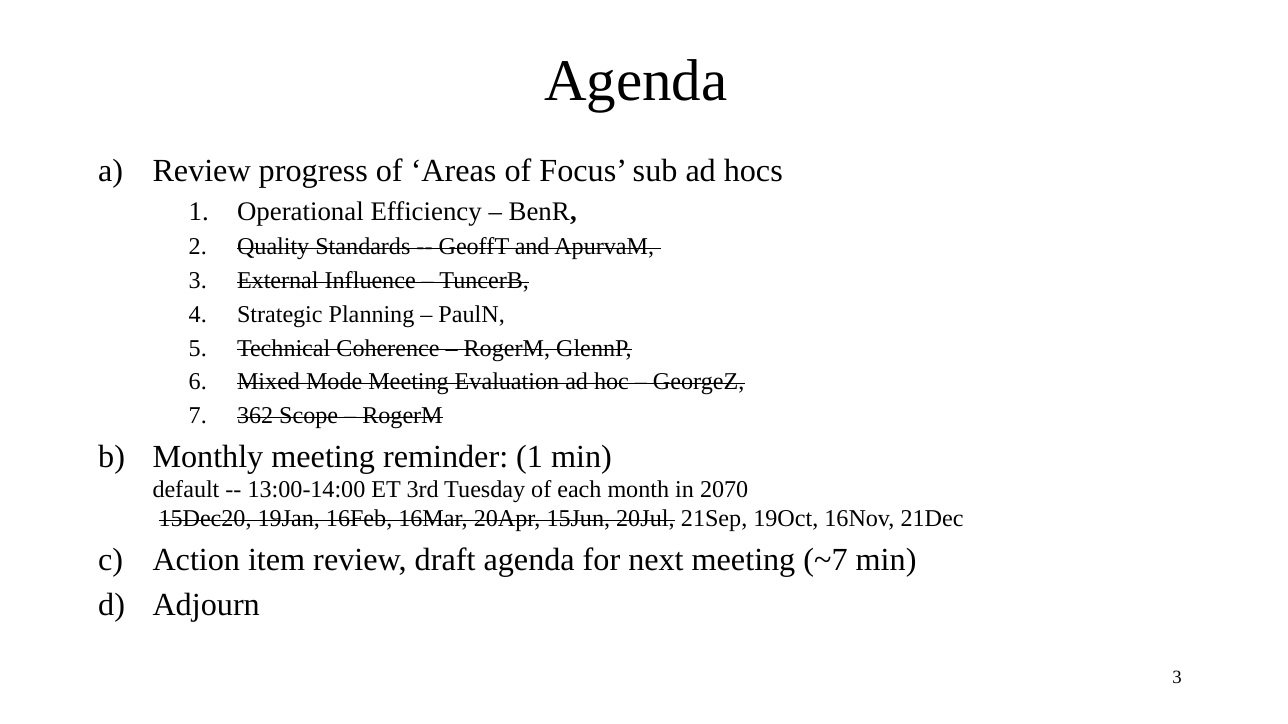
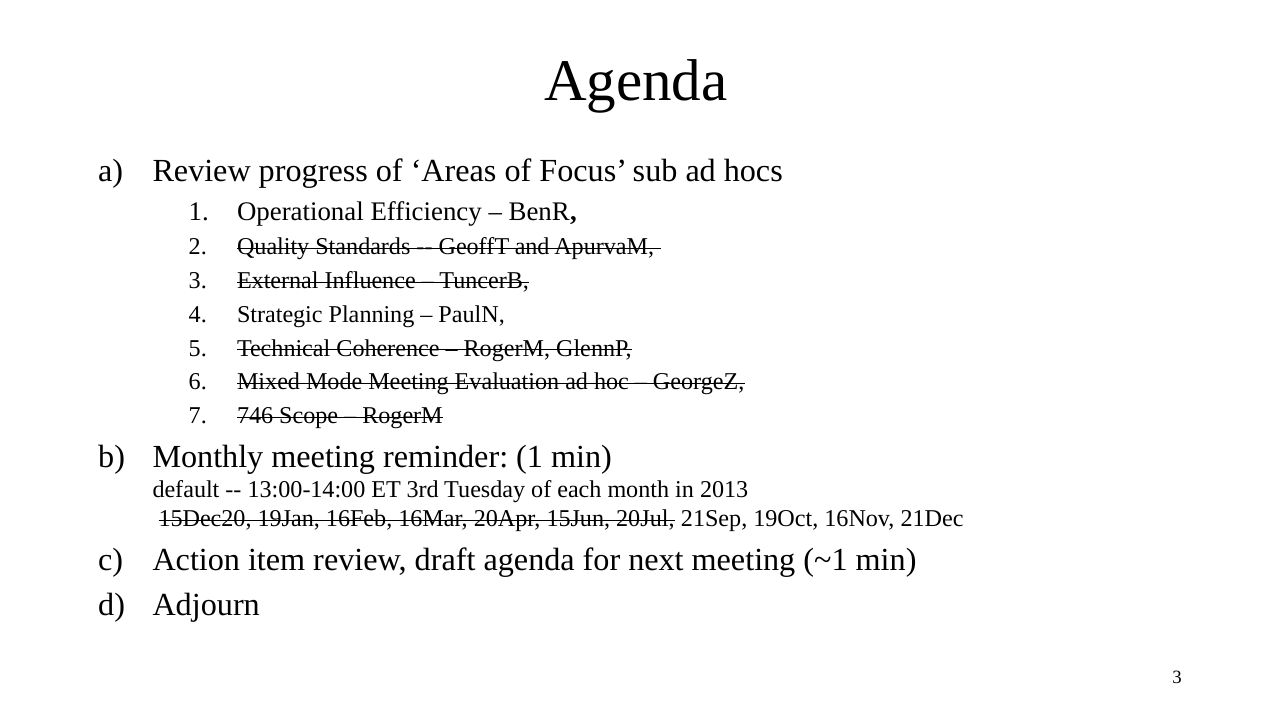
362: 362 -> 746
2070: 2070 -> 2013
~7: ~7 -> ~1
